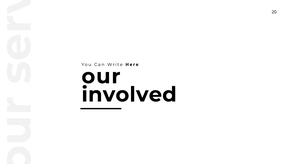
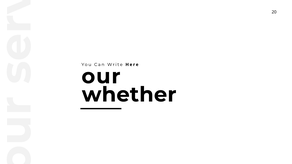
involved: involved -> whether
